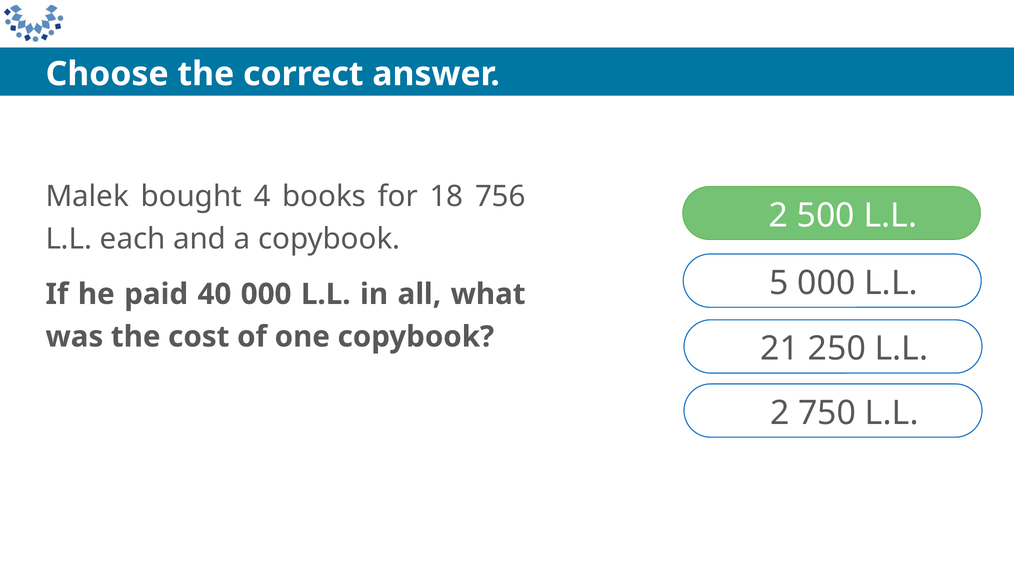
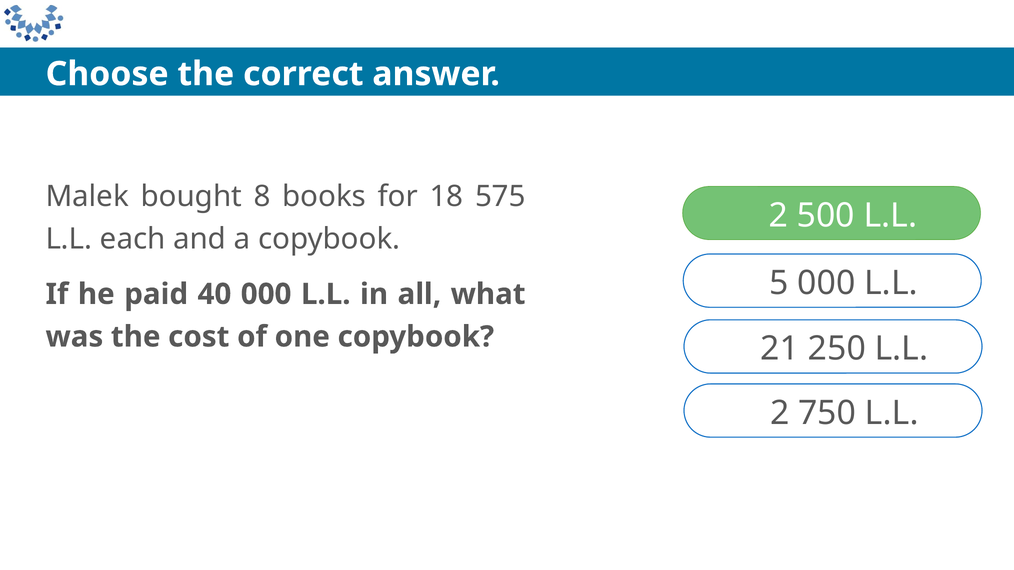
4: 4 -> 8
756: 756 -> 575
